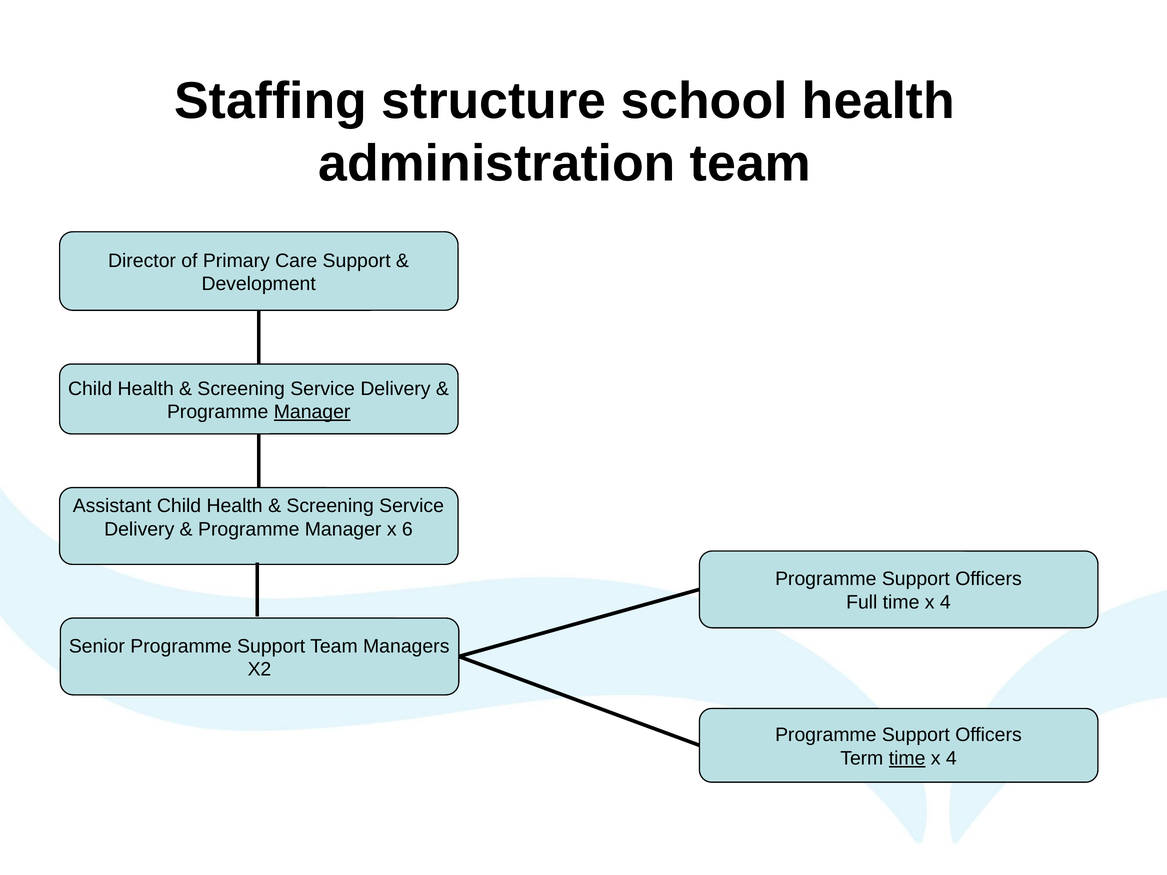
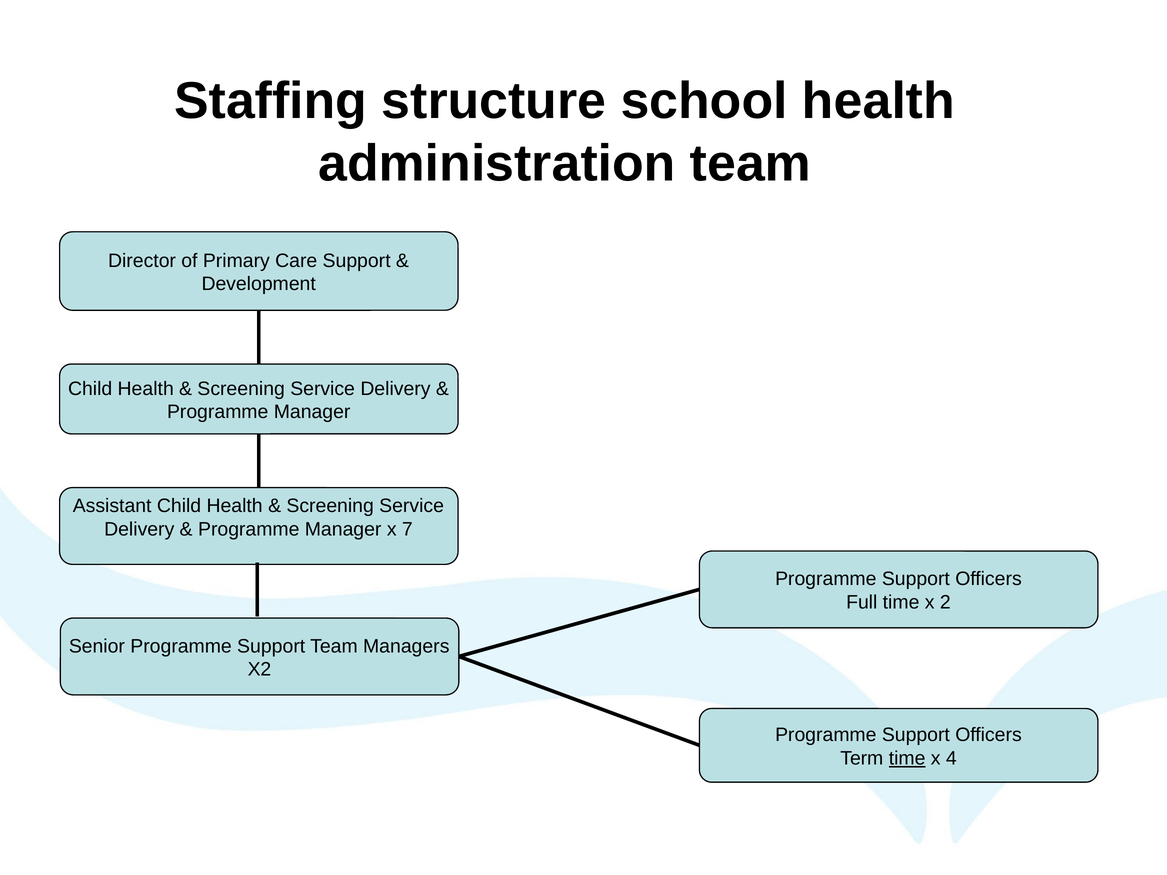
Manager at (312, 412) underline: present -> none
6: 6 -> 7
Full time x 4: 4 -> 2
